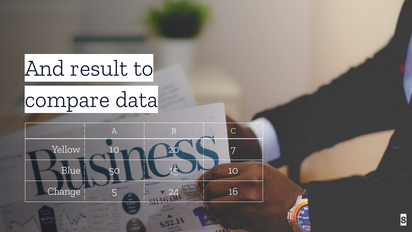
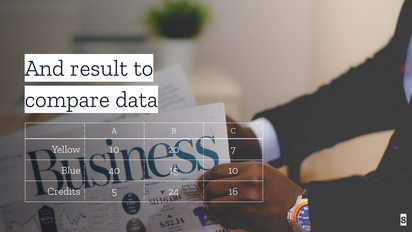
50: 50 -> 40
Change: Change -> Credits
